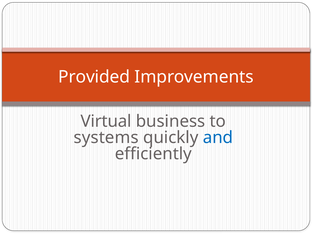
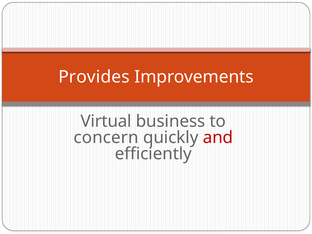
Provided: Provided -> Provides
systems: systems -> concern
and colour: blue -> red
